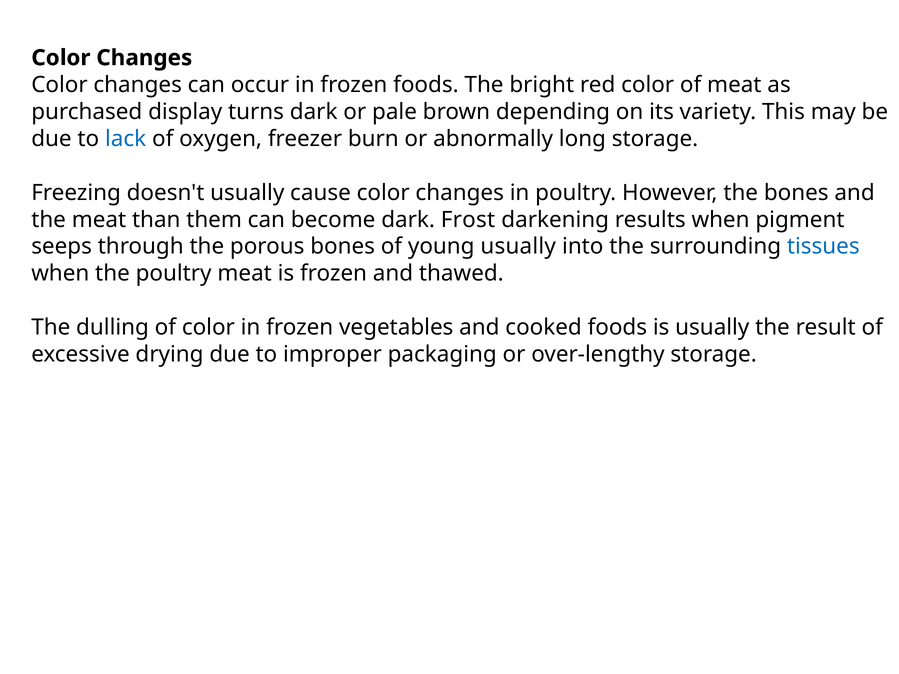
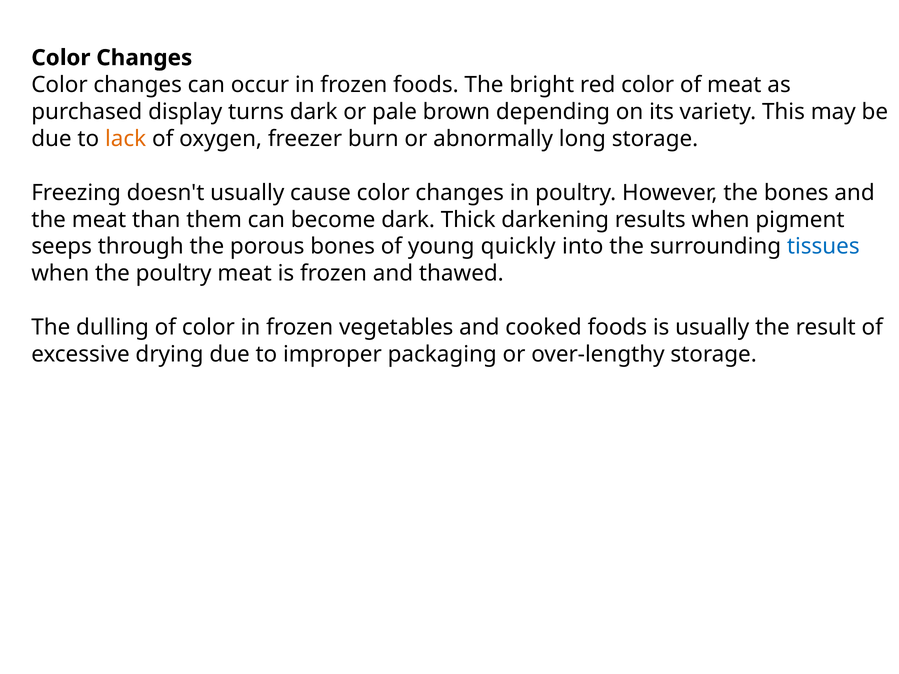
lack colour: blue -> orange
Frost: Frost -> Thick
young usually: usually -> quickly
